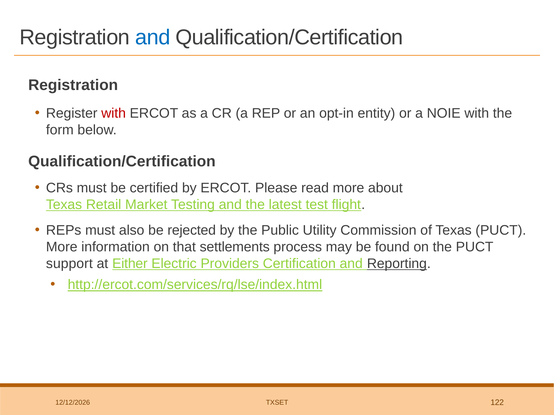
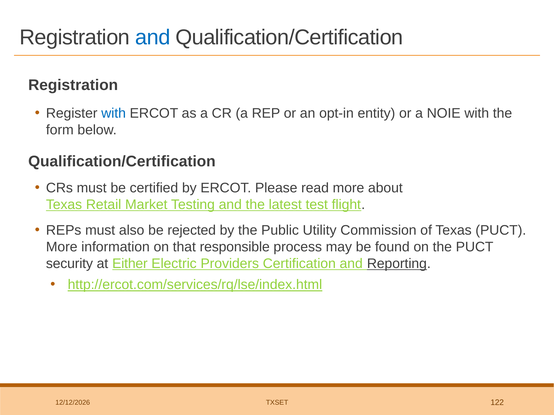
with at (114, 113) colour: red -> blue
settlements: settlements -> responsible
support: support -> security
